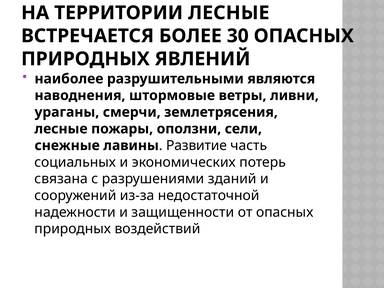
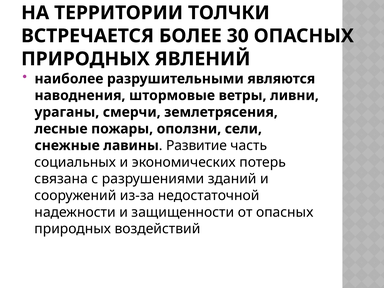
ТЕРРИТОРИИ ЛЕСНЫЕ: ЛЕСНЫЕ -> ТОЛЧКИ
